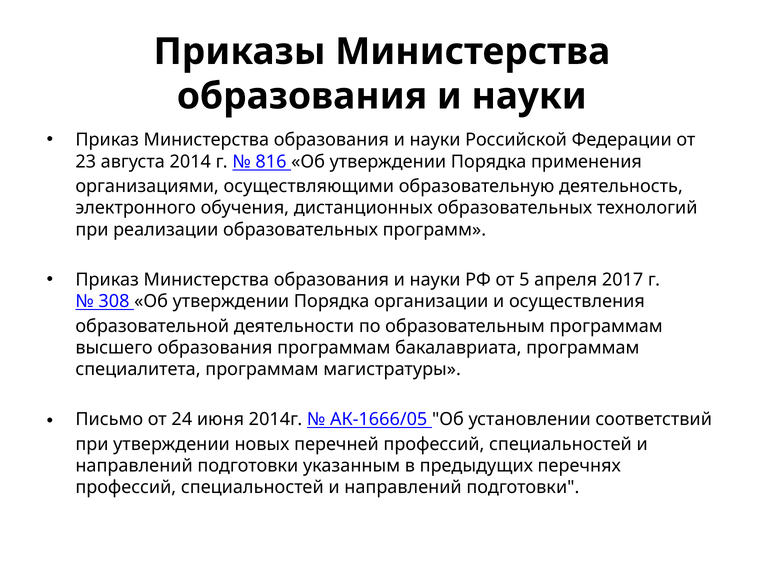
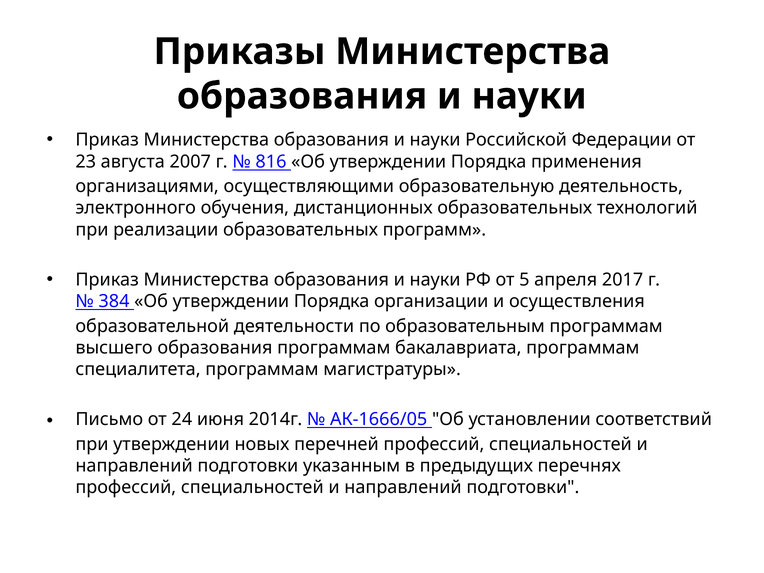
2014: 2014 -> 2007
308: 308 -> 384
